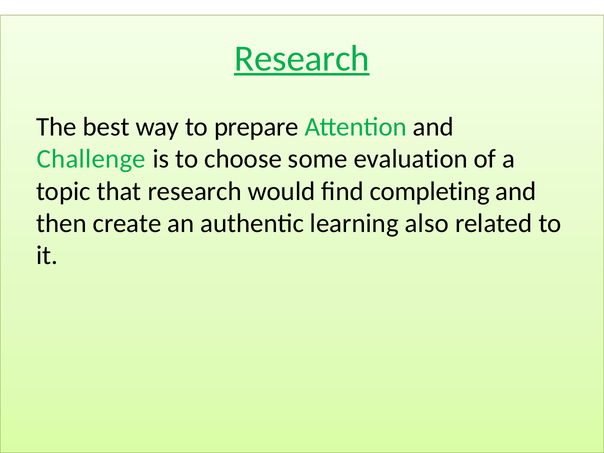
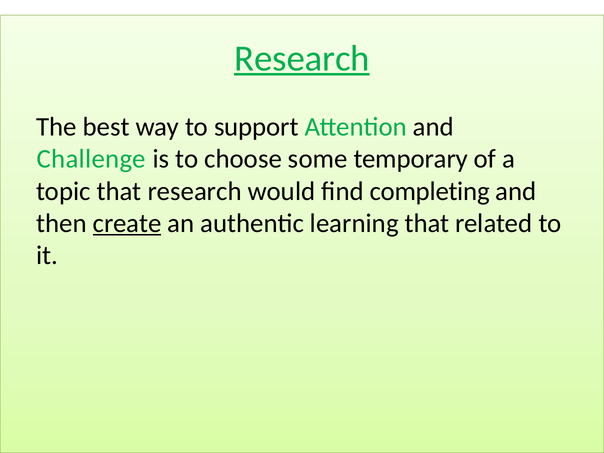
prepare: prepare -> support
evaluation: evaluation -> temporary
create underline: none -> present
learning also: also -> that
